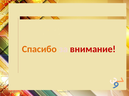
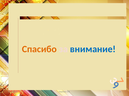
внимание colour: red -> blue
